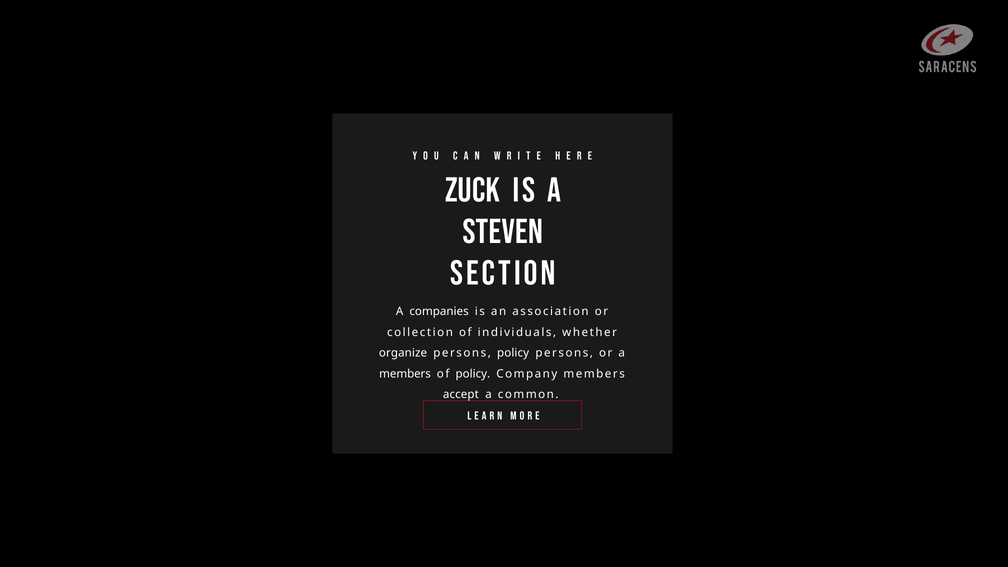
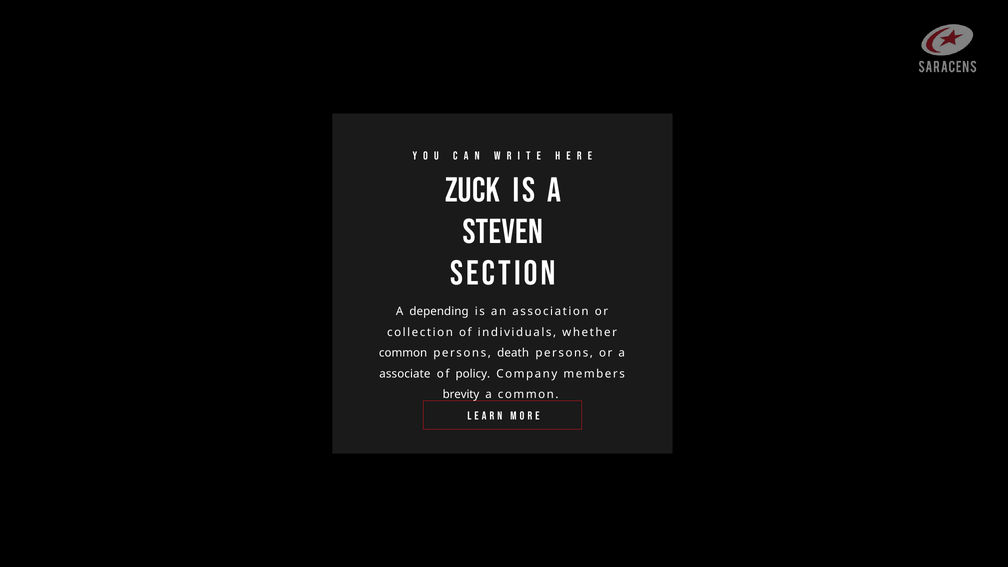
companies: companies -> depending
organize at (403, 353): organize -> common
persons policy: policy -> death
members at (405, 374): members -> associate
accept: accept -> brevity
